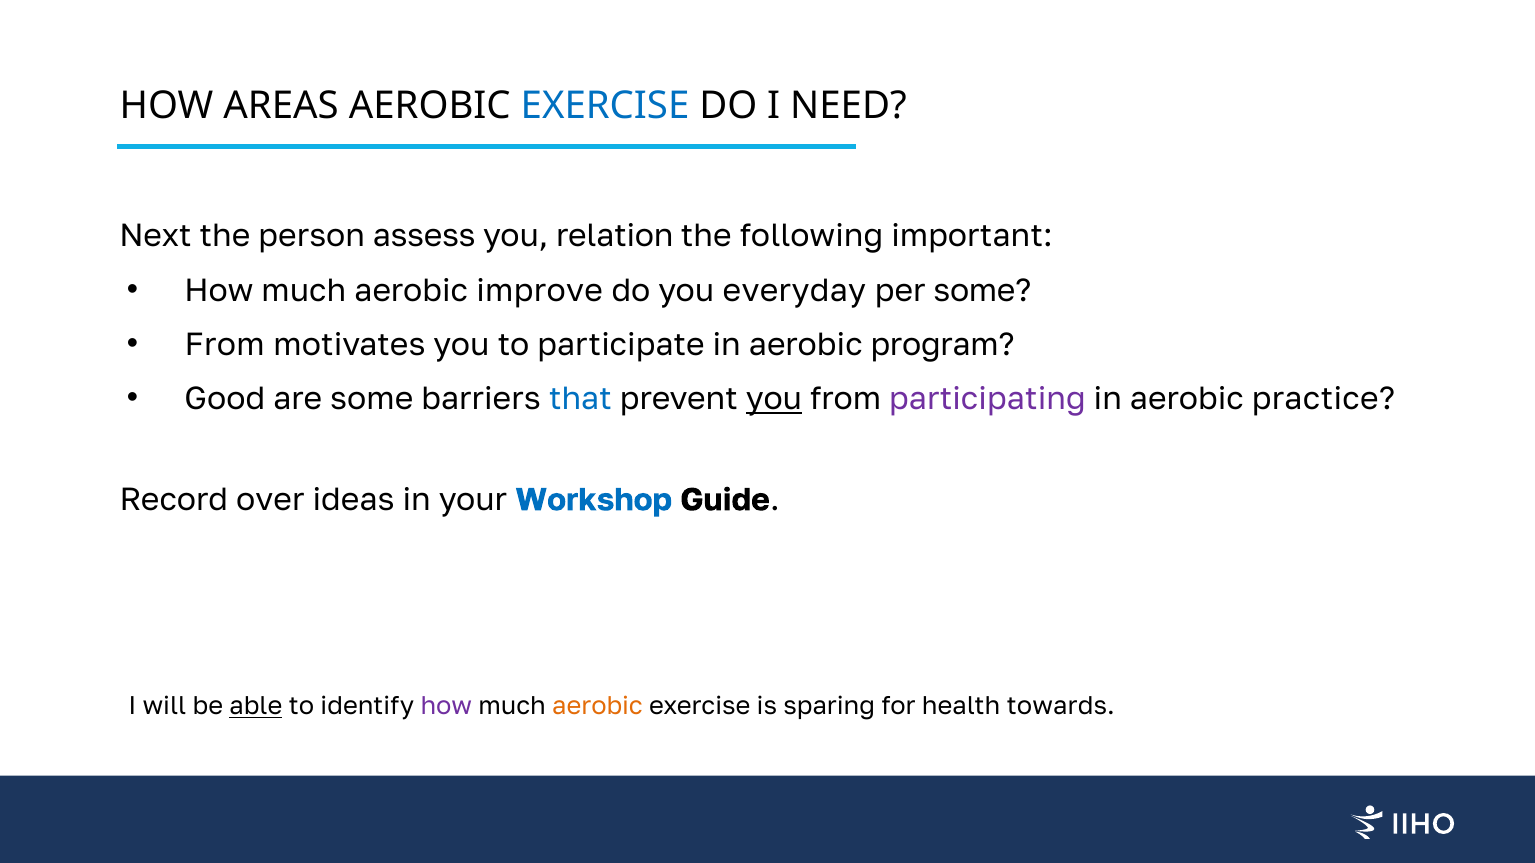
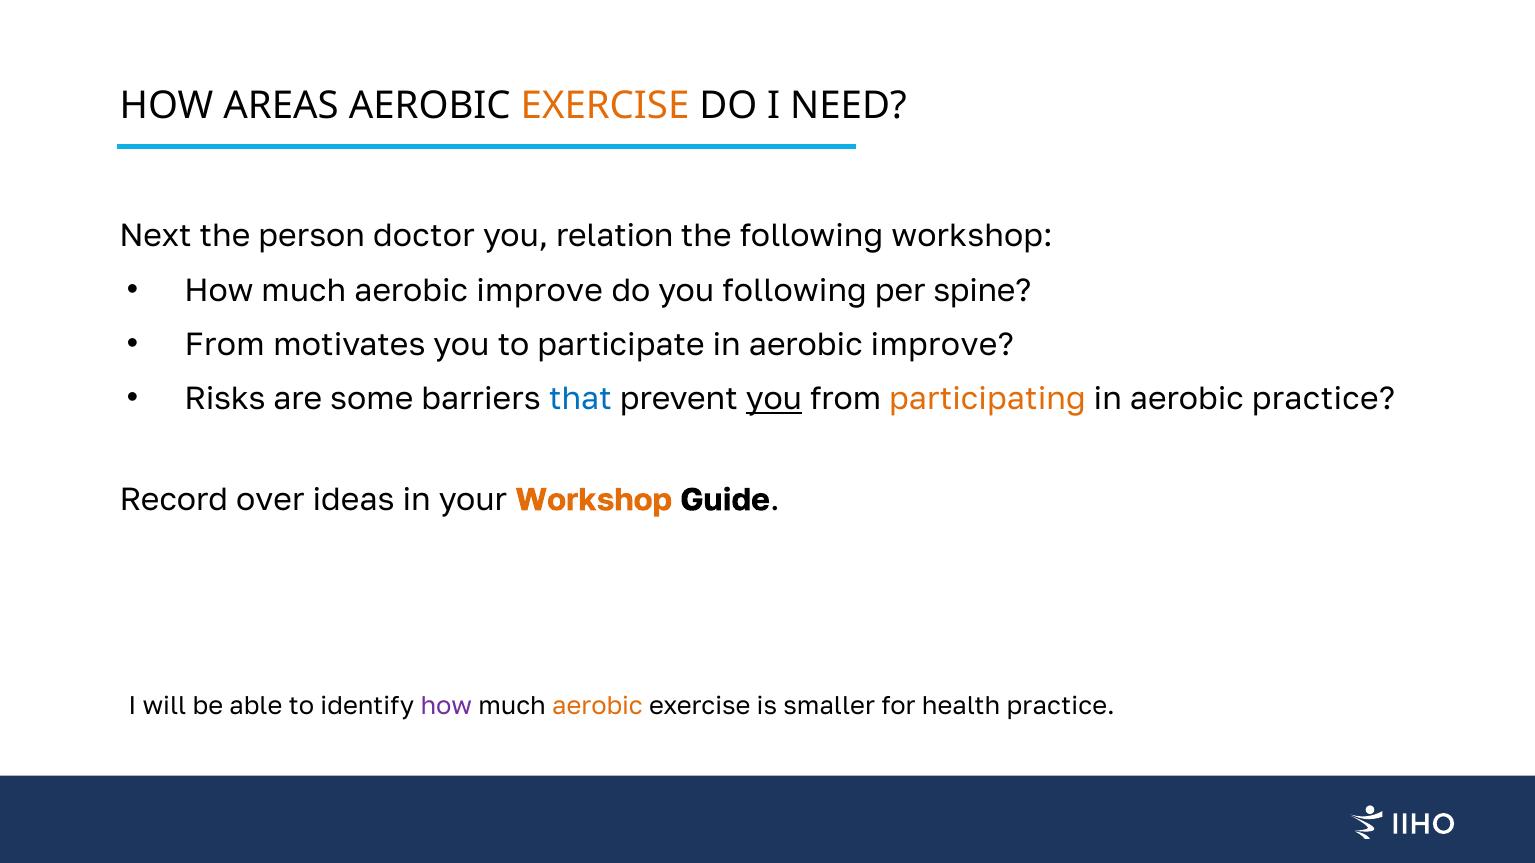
EXERCISE at (605, 106) colour: blue -> orange
assess: assess -> doctor
following important: important -> workshop
you everyday: everyday -> following
per some: some -> spine
in aerobic program: program -> improve
Good: Good -> Risks
participating colour: purple -> orange
Workshop at (594, 500) colour: blue -> orange
able underline: present -> none
sparing: sparing -> smaller
health towards: towards -> practice
